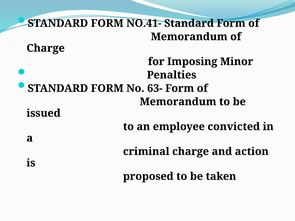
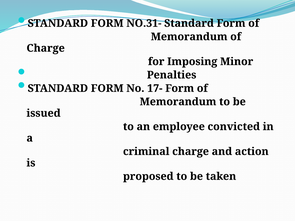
NO.41-: NO.41- -> NO.31-
63-: 63- -> 17-
